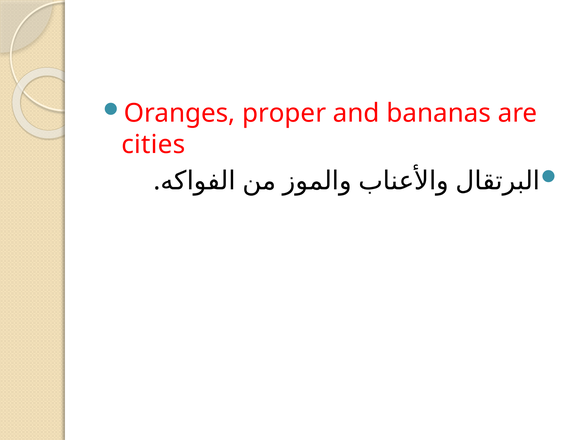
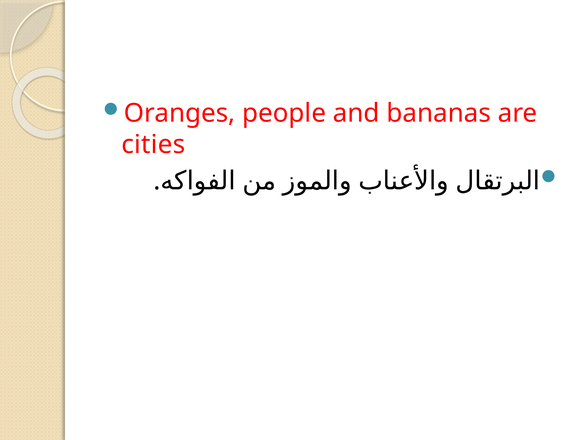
proper: proper -> people
